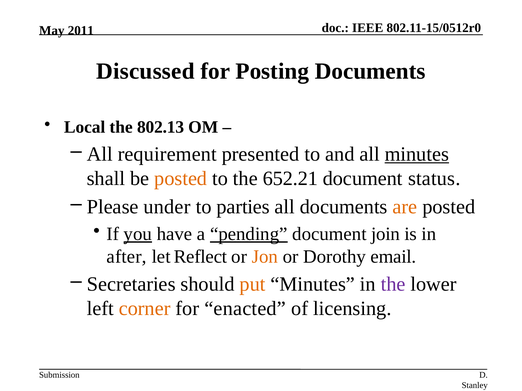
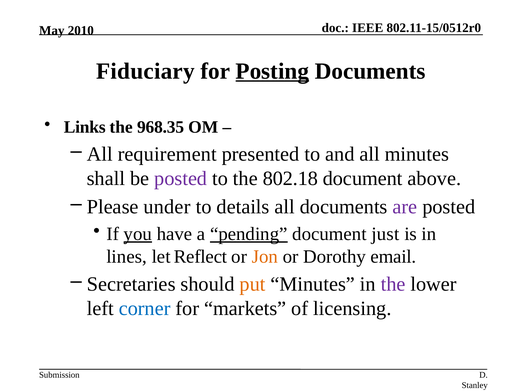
2011: 2011 -> 2010
Discussed: Discussed -> Fiduciary
Posting underline: none -> present
Local: Local -> Links
802.13: 802.13 -> 968.35
minutes at (417, 154) underline: present -> none
posted at (181, 179) colour: orange -> purple
652.21: 652.21 -> 802.18
status: status -> above
parties: parties -> details
are colour: orange -> purple
join: join -> just
after: after -> lines
corner colour: orange -> blue
enacted: enacted -> markets
